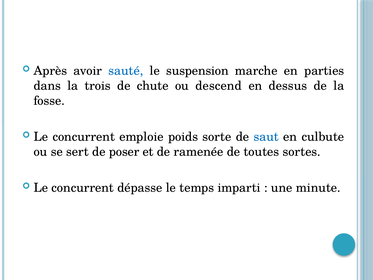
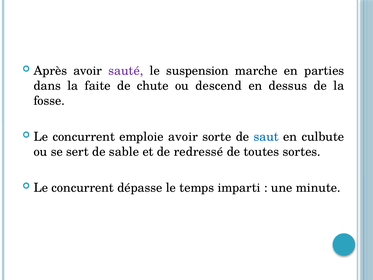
sauté colour: blue -> purple
trois: trois -> faite
emploie poids: poids -> avoir
poser: poser -> sable
ramenée: ramenée -> redressé
